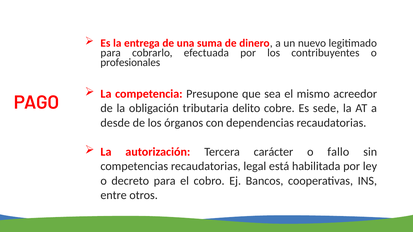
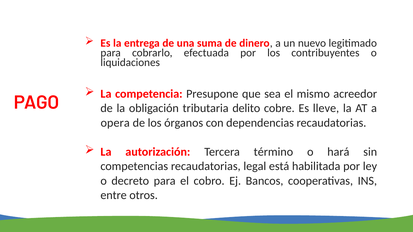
profesionales: profesionales -> liquidaciones
sede: sede -> lleve
desde: desde -> opera
carácter: carácter -> término
fallo: fallo -> hará
